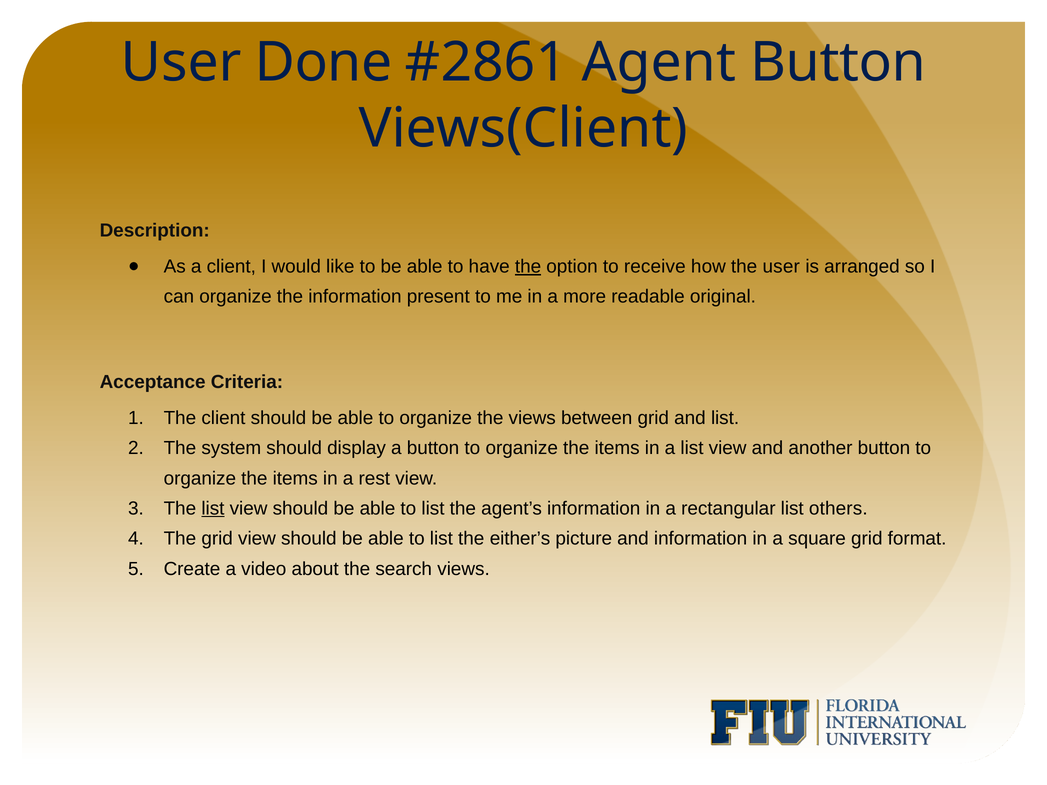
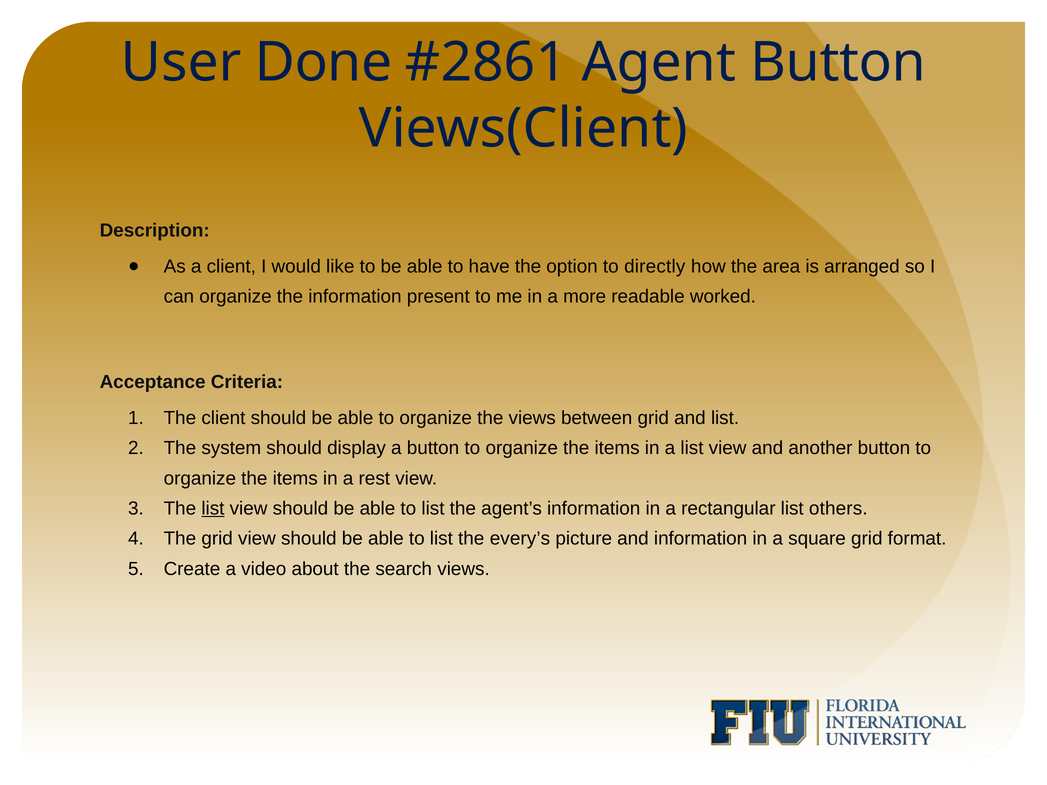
the at (528, 267) underline: present -> none
receive: receive -> directly
the user: user -> area
original: original -> worked
either’s: either’s -> every’s
